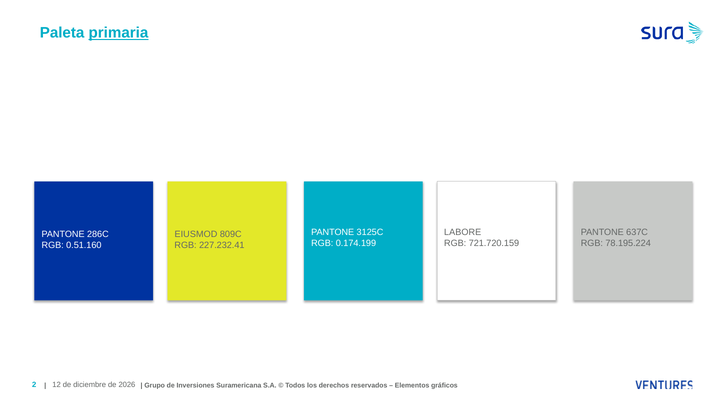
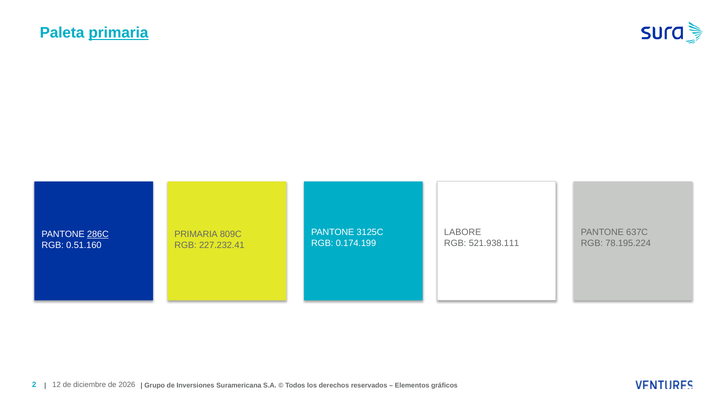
286C underline: none -> present
EIUSMOD at (196, 234): EIUSMOD -> PRIMARIA
721.720.159: 721.720.159 -> 521.938.111
